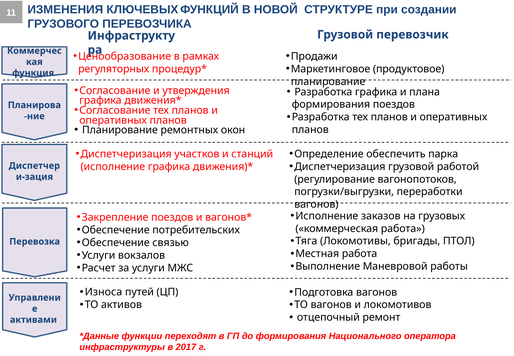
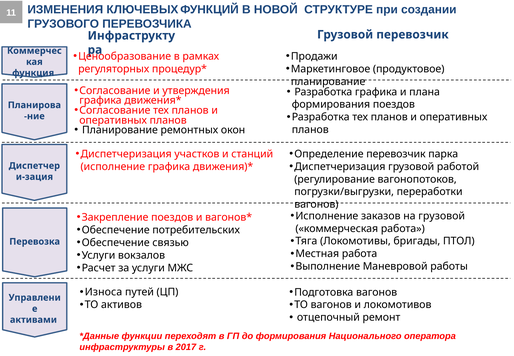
Определение обеспечить: обеспечить -> перевозчик
на грузовых: грузовых -> грузовой
